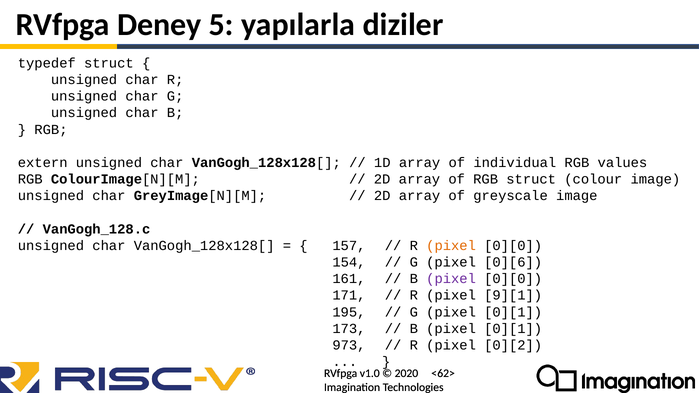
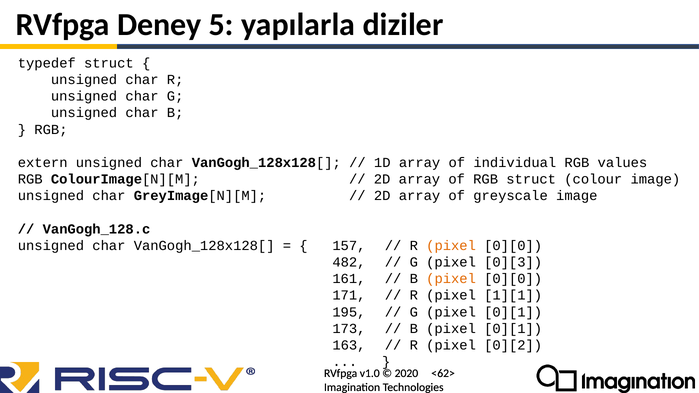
154: 154 -> 482
0][6: 0][6 -> 0][3
pixel at (451, 279) colour: purple -> orange
9][1: 9][1 -> 1][1
973: 973 -> 163
